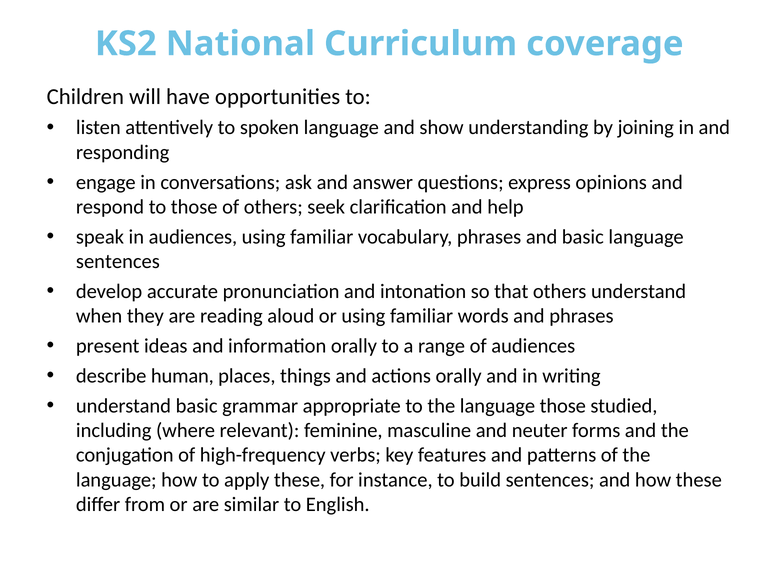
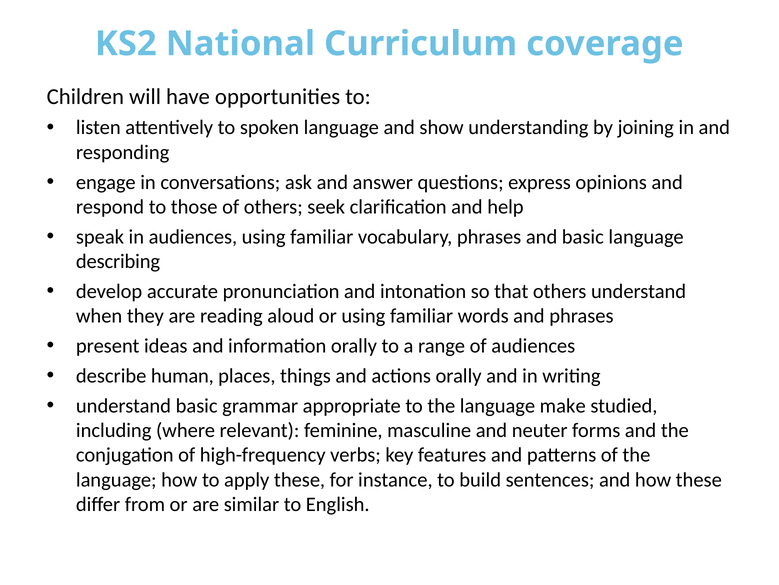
sentences at (118, 261): sentences -> describing
language those: those -> make
